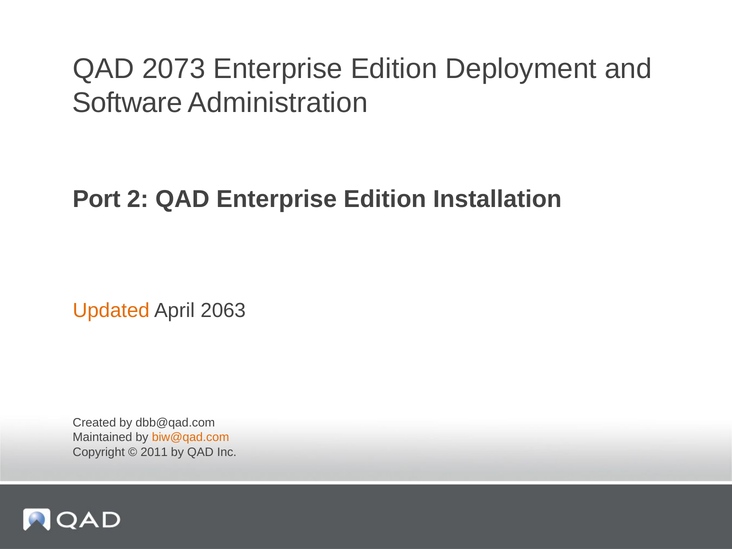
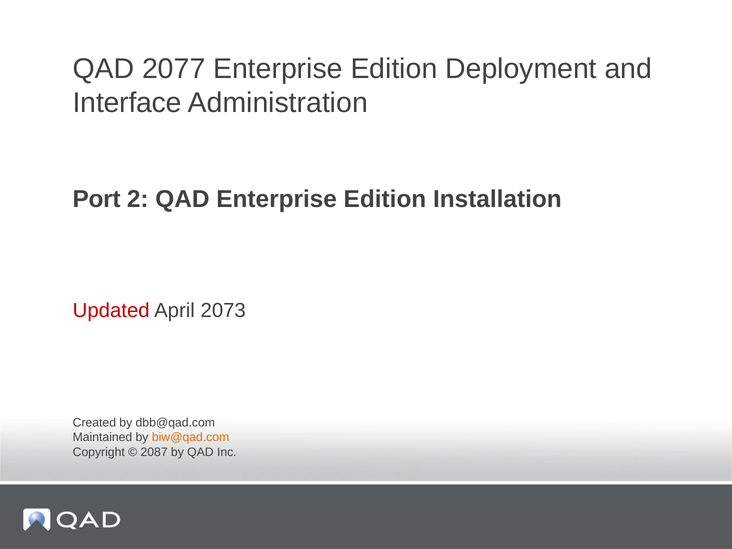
2073: 2073 -> 2077
Software: Software -> Interface
Updated colour: orange -> red
2063: 2063 -> 2073
2011: 2011 -> 2087
